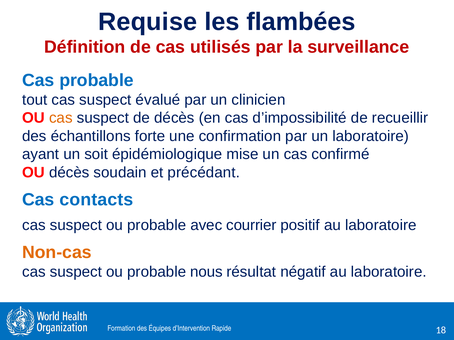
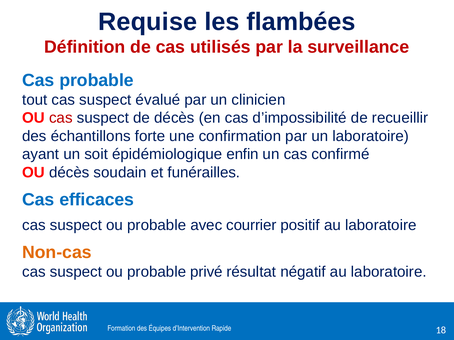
cas at (61, 118) colour: orange -> red
mise: mise -> enfin
précédant: précédant -> funérailles
contacts: contacts -> efficaces
nous: nous -> privé
